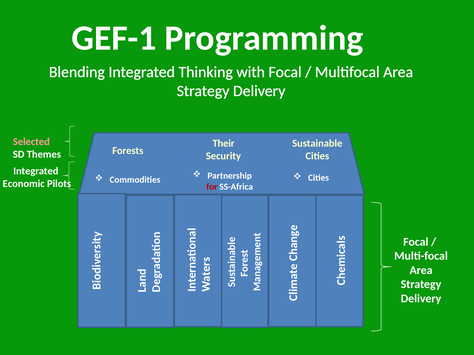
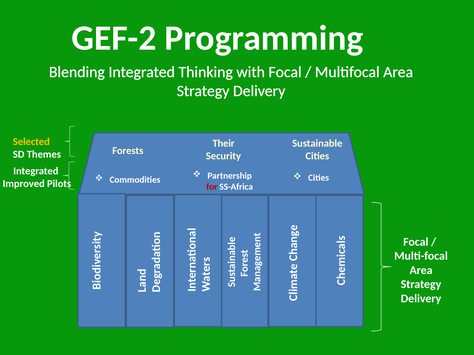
GEF-1: GEF-1 -> GEF-2
Selected colour: pink -> yellow
Economic: Economic -> Improved
